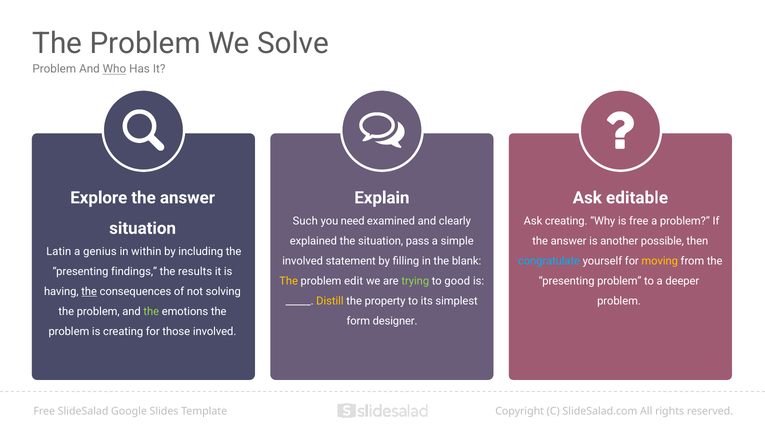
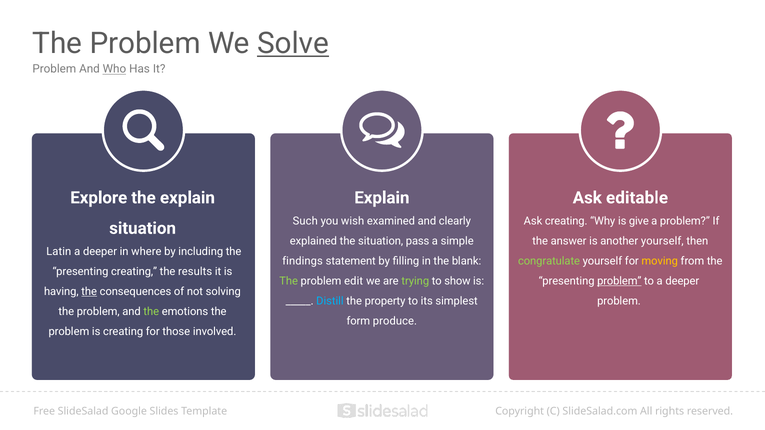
Solve underline: none -> present
Explore the answer: answer -> explain
need: need -> wish
is free: free -> give
another possible: possible -> yourself
genius at (100, 252): genius -> deeper
within: within -> where
involved at (303, 261): involved -> findings
congratulate colour: light blue -> light green
presenting findings: findings -> creating
The at (289, 281) colour: yellow -> light green
good: good -> show
problem at (619, 281) underline: none -> present
Distill colour: yellow -> light blue
designer: designer -> produce
